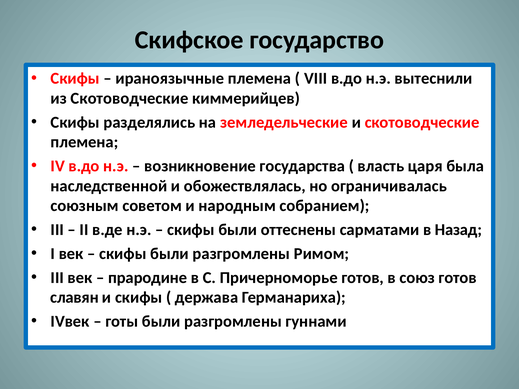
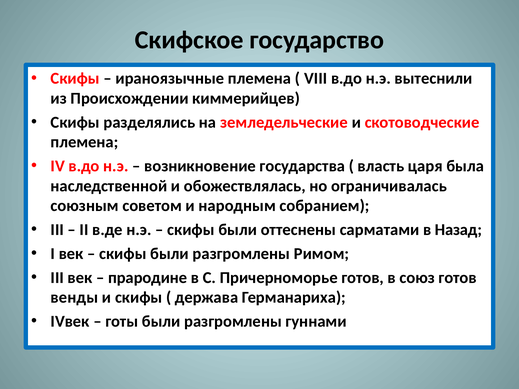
из Скотоводческие: Скотоводческие -> Происхождении
славян: славян -> венды
